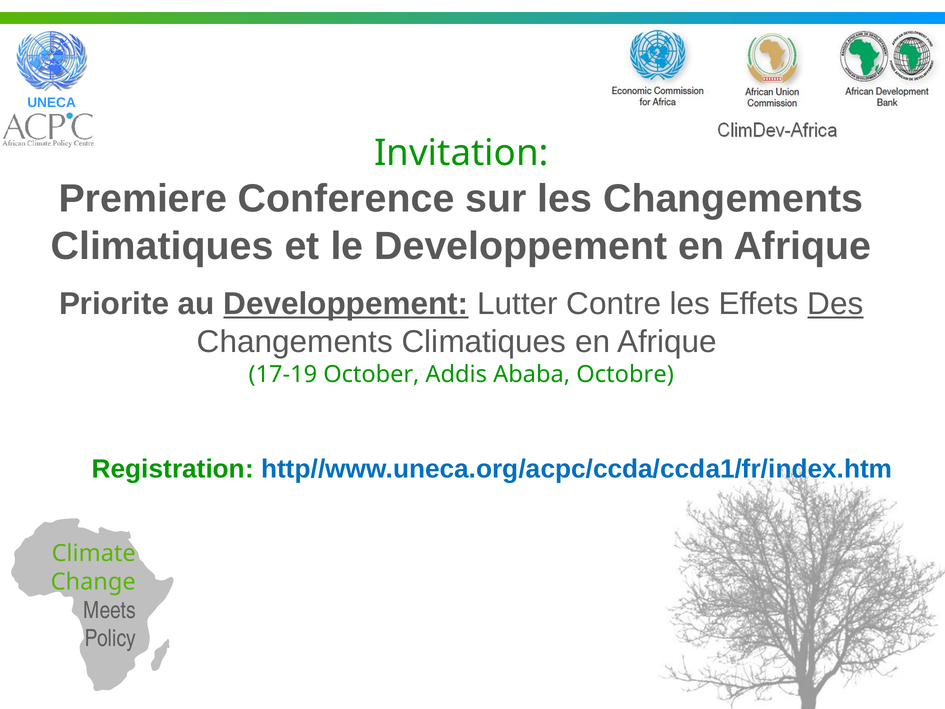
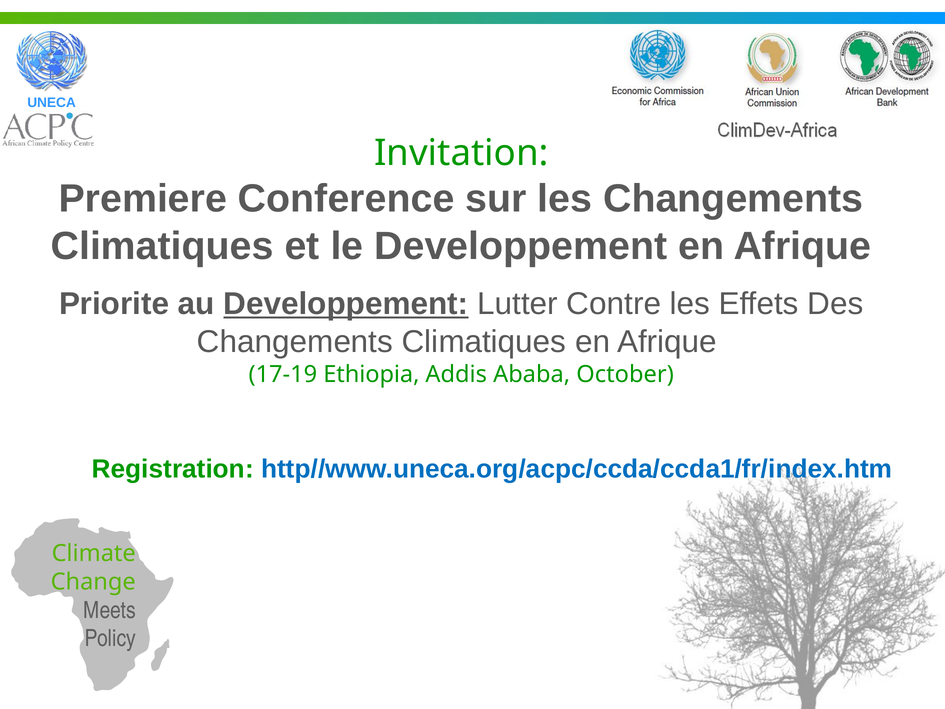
Des underline: present -> none
October: October -> Ethiopia
Octobre: Octobre -> October
